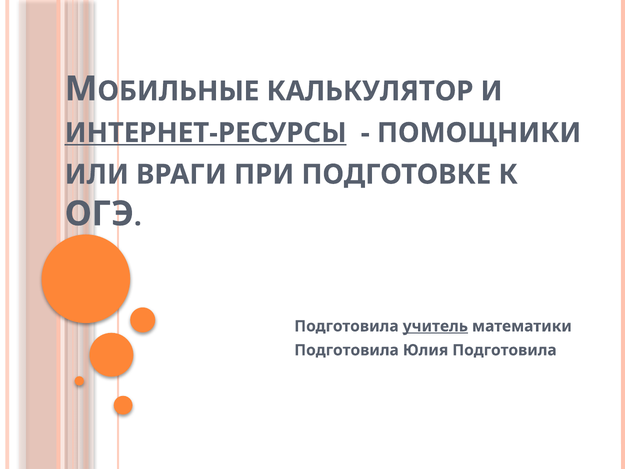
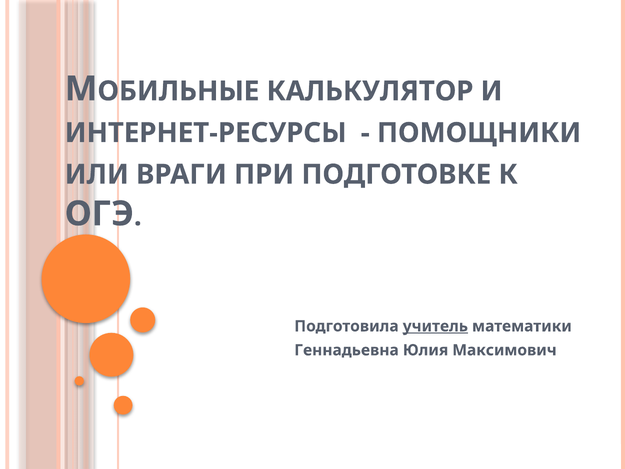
ИНТЕРНЕТ-РЕСУРСЫ underline: present -> none
Подготовила at (347, 350): Подготовила -> Геннадьевна
Юлия Подготовила: Подготовила -> Максимович
